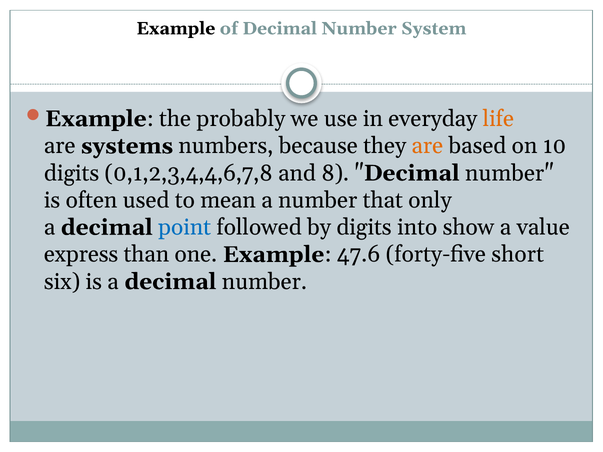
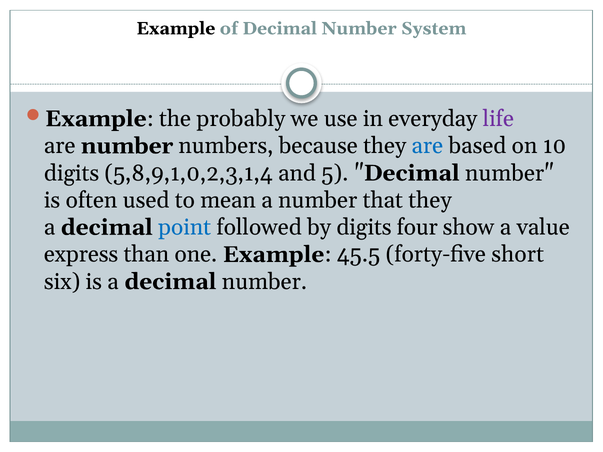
life colour: orange -> purple
are systems: systems -> number
are at (427, 146) colour: orange -> blue
0,1,2,3,4,4,6,7,8: 0,1,2,3,4,4,6,7,8 -> 5,8,9,1,0,2,3,1,4
8: 8 -> 5
that only: only -> they
into: into -> four
47.6: 47.6 -> 45.5
